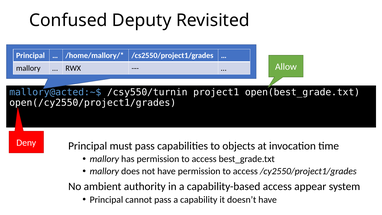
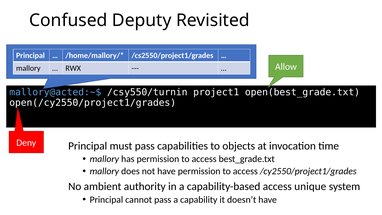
appear: appear -> unique
